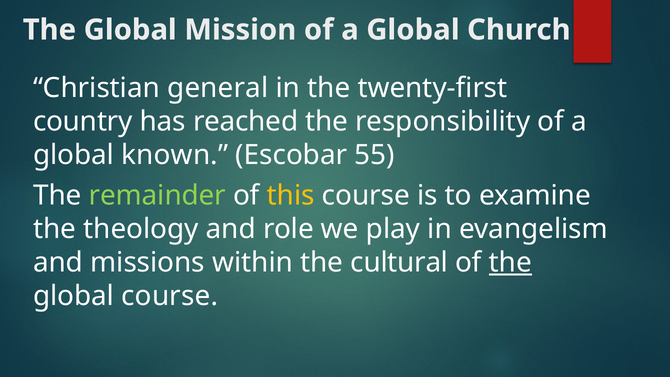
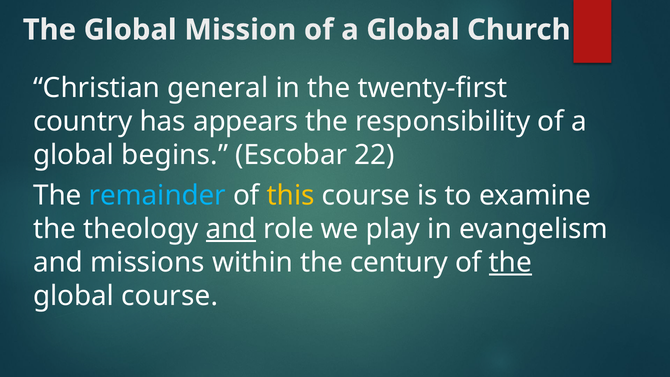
reached: reached -> appears
known: known -> begins
55: 55 -> 22
remainder colour: light green -> light blue
and at (231, 229) underline: none -> present
cultural: cultural -> century
